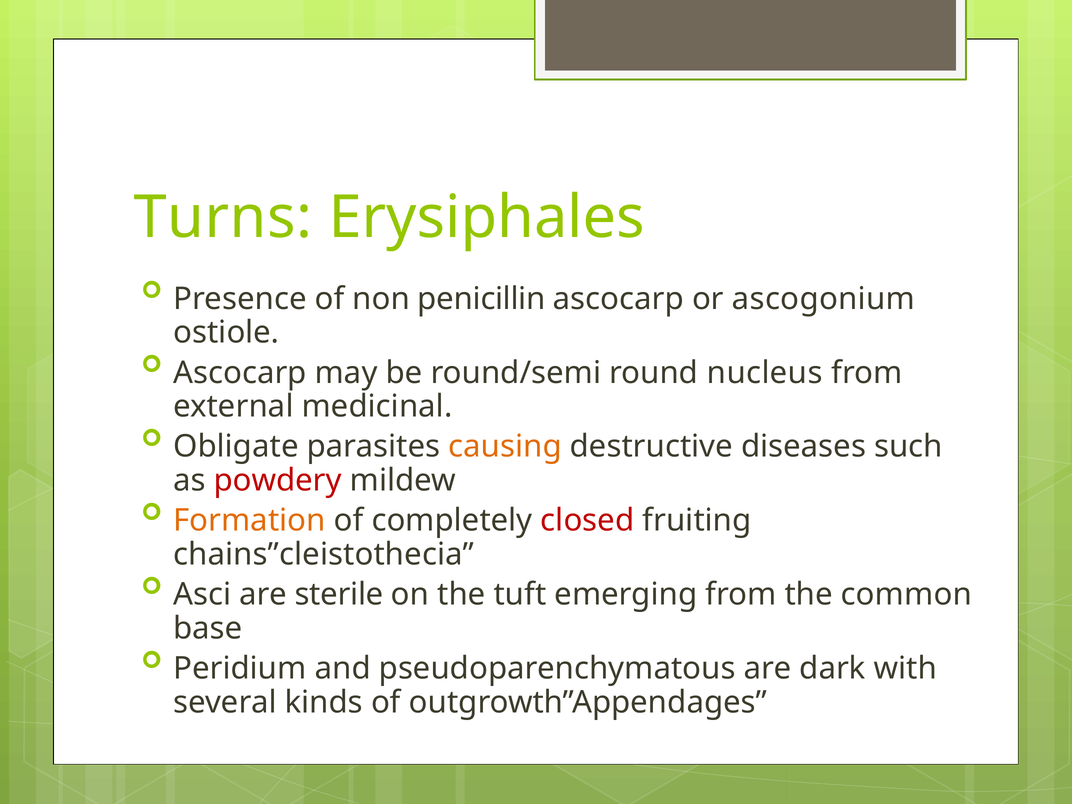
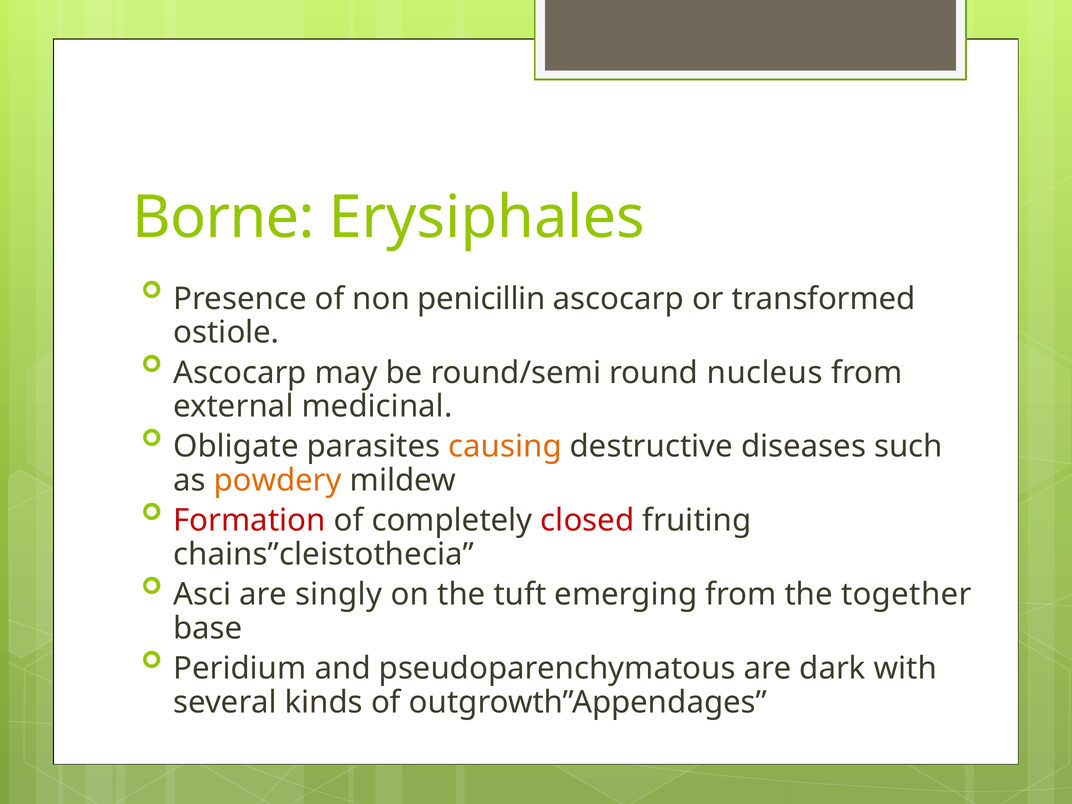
Turns: Turns -> Borne
ascogonium: ascogonium -> transformed
powdery colour: red -> orange
Formation colour: orange -> red
sterile: sterile -> singly
common: common -> together
